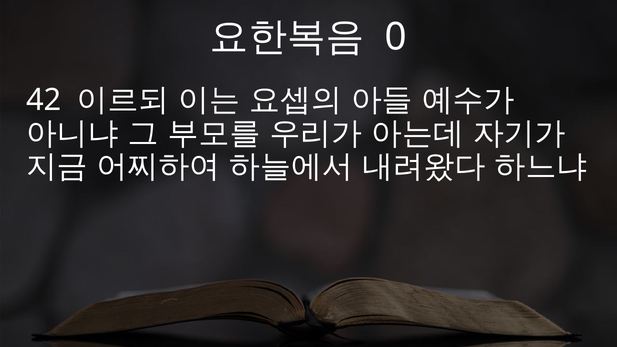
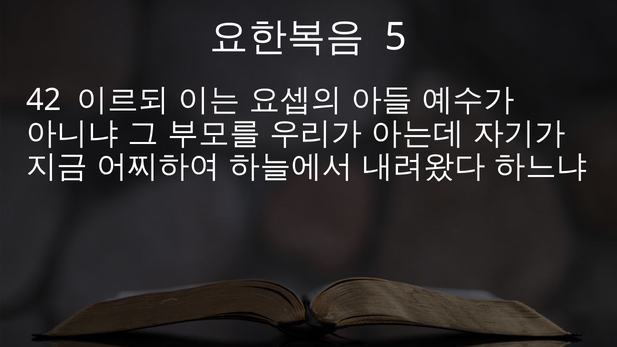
0: 0 -> 5
